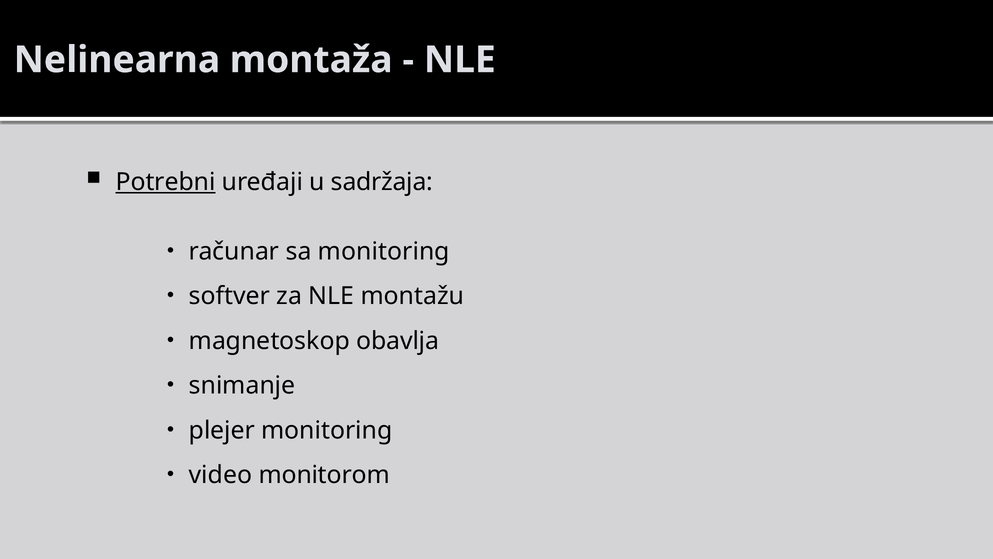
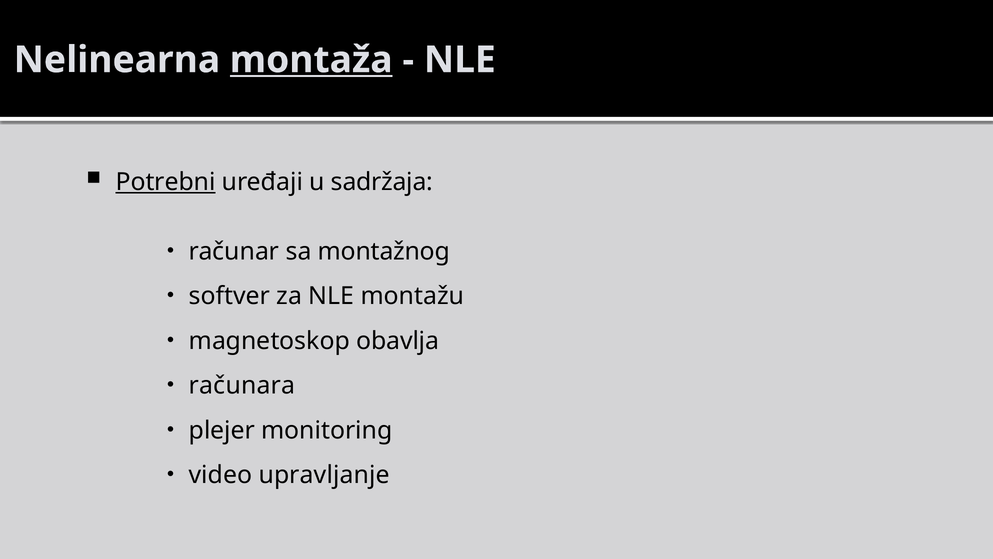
montaža underline: none -> present
sa monitoring: monitoring -> montažnog
snimanje: snimanje -> računara
monitorom: monitorom -> upravljanje
